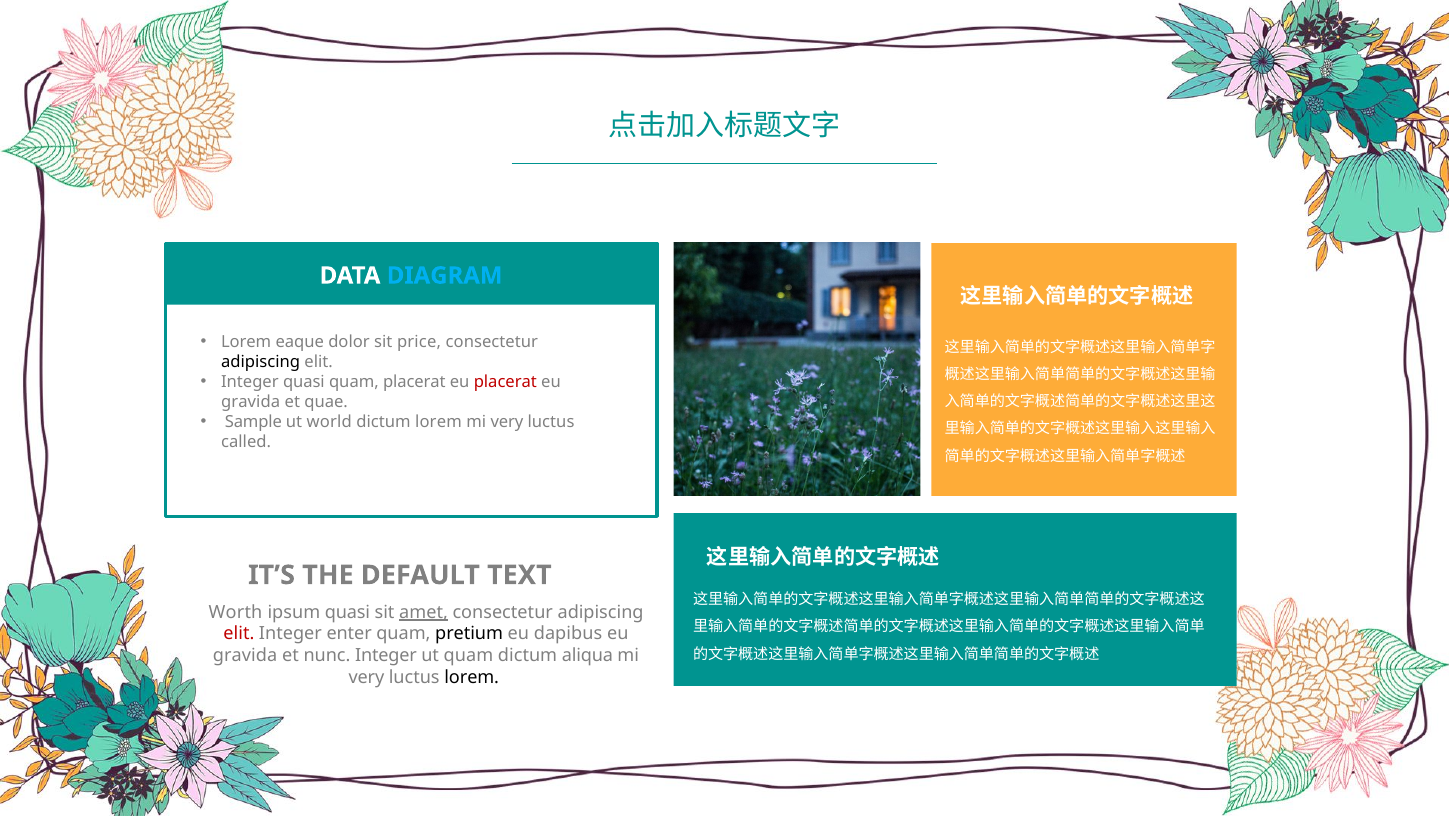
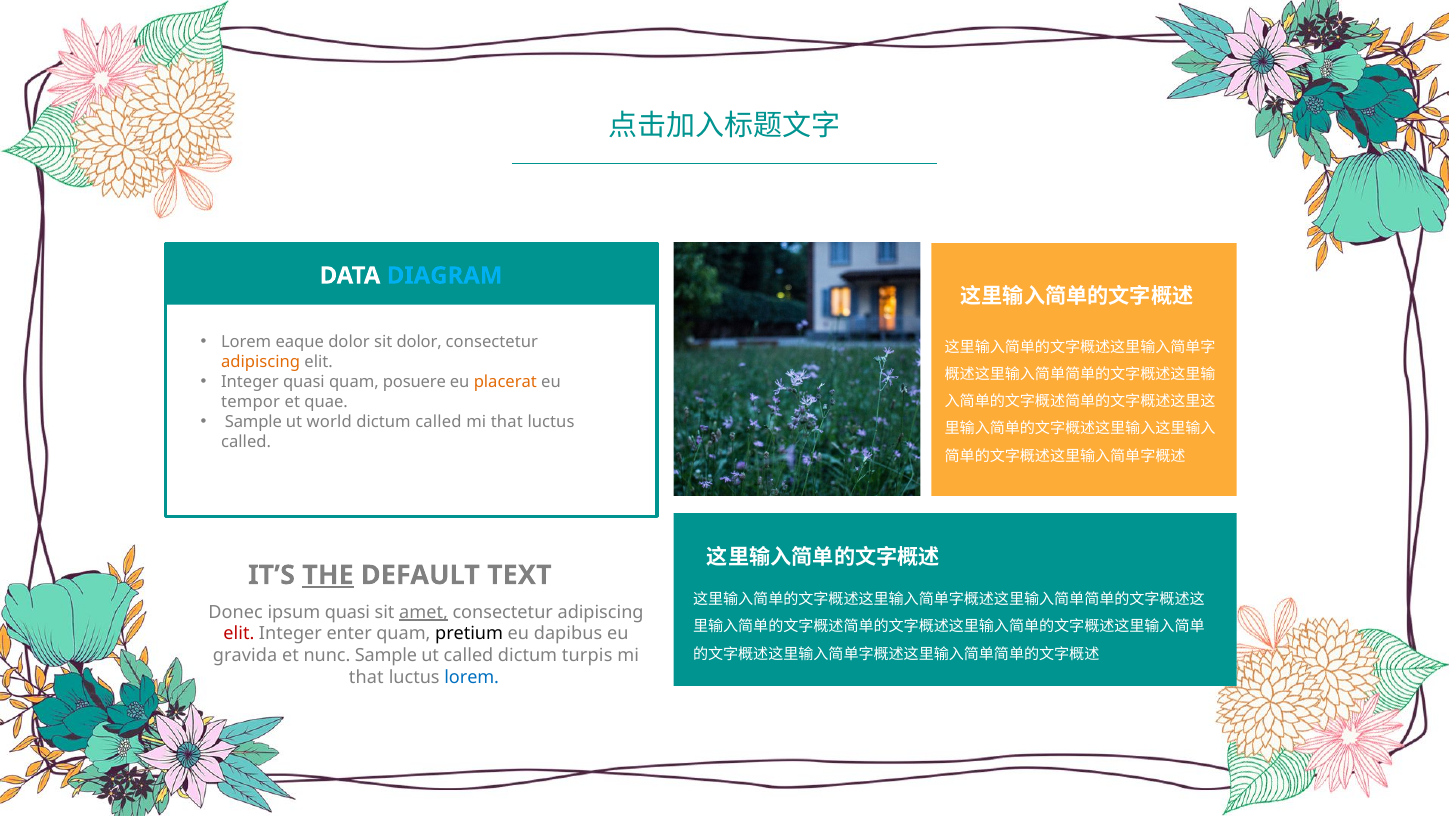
sit price: price -> dolor
adipiscing at (261, 362) colour: black -> orange
quam placerat: placerat -> posuere
placerat at (505, 382) colour: red -> orange
gravida at (251, 402): gravida -> tempor
dictum lorem: lorem -> called
very at (507, 422): very -> that
THE underline: none -> present
Worth: Worth -> Donec
nunc Integer: Integer -> Sample
ut quam: quam -> called
aliqua: aliqua -> turpis
very at (366, 677): very -> that
lorem at (472, 677) colour: black -> blue
